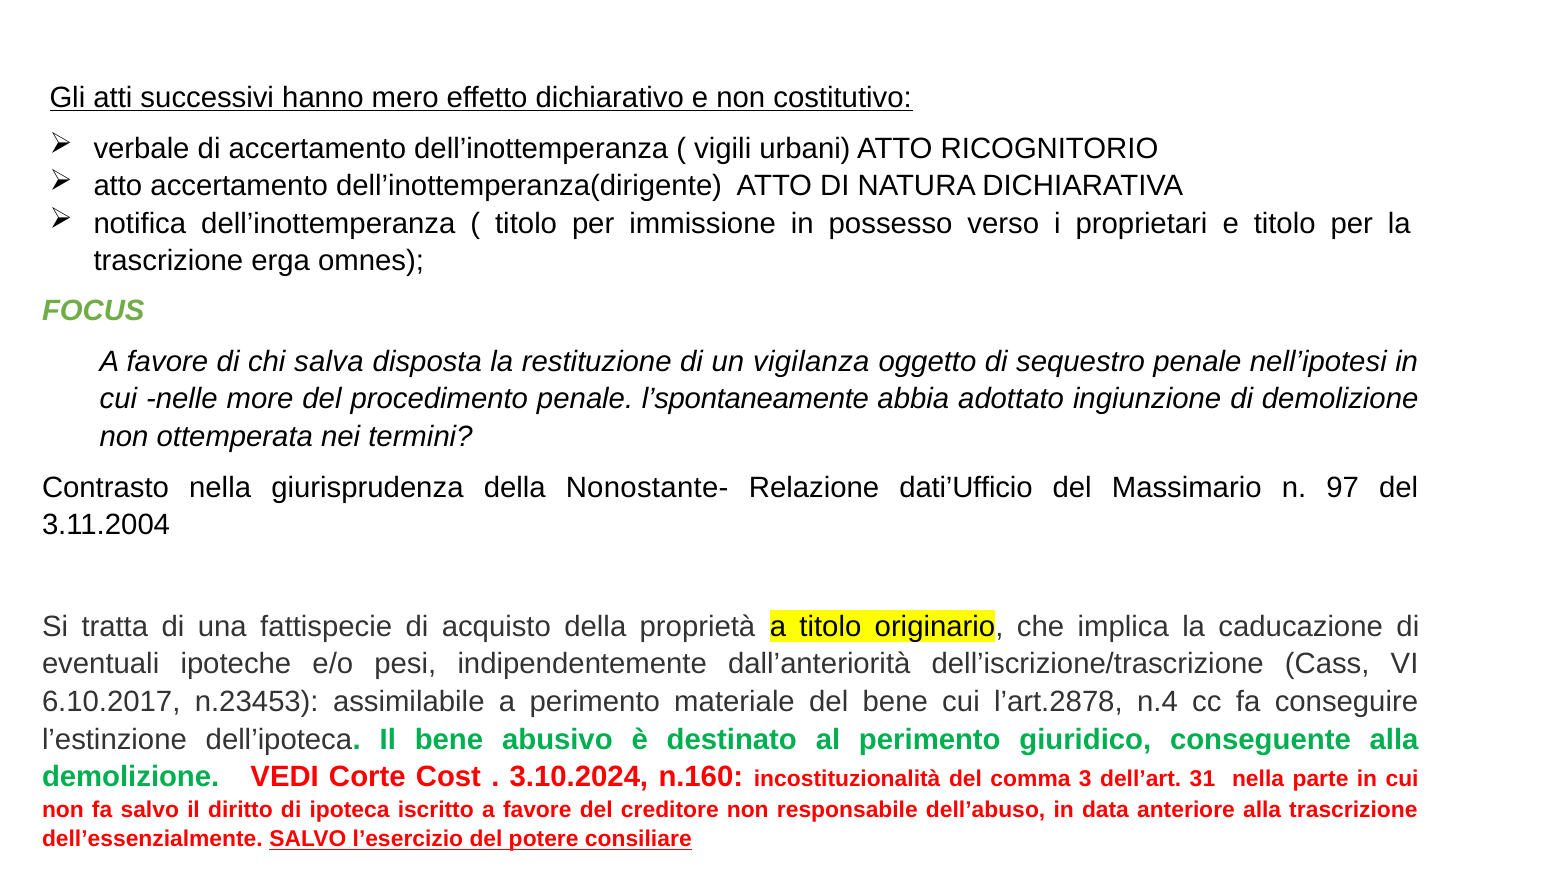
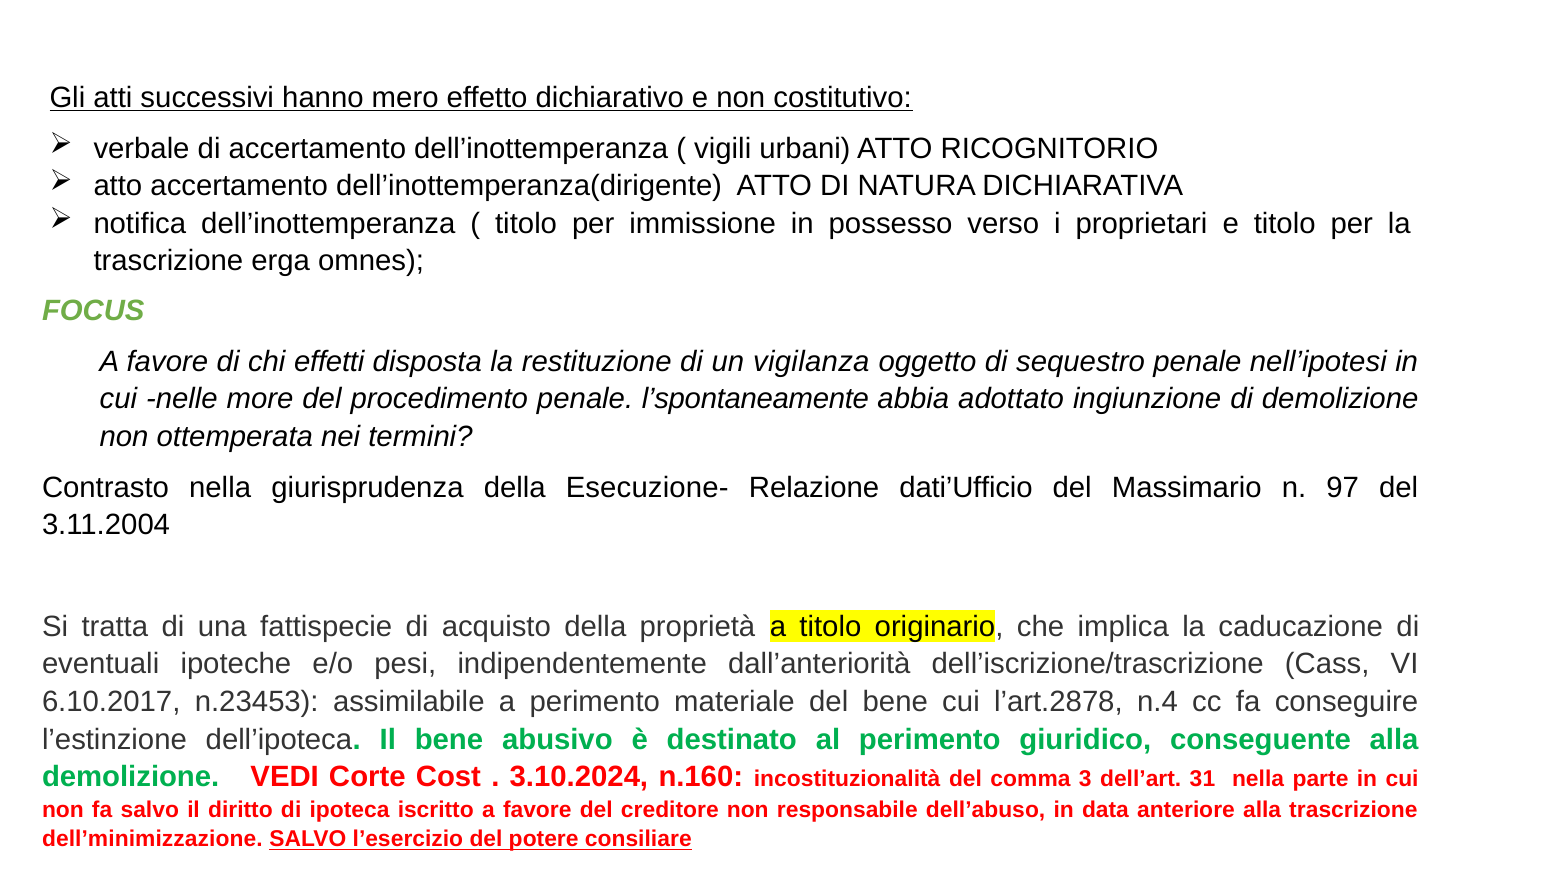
salva: salva -> effetti
Nonostante-: Nonostante- -> Esecuzione-
dell’essenzialmente: dell’essenzialmente -> dell’minimizzazione
